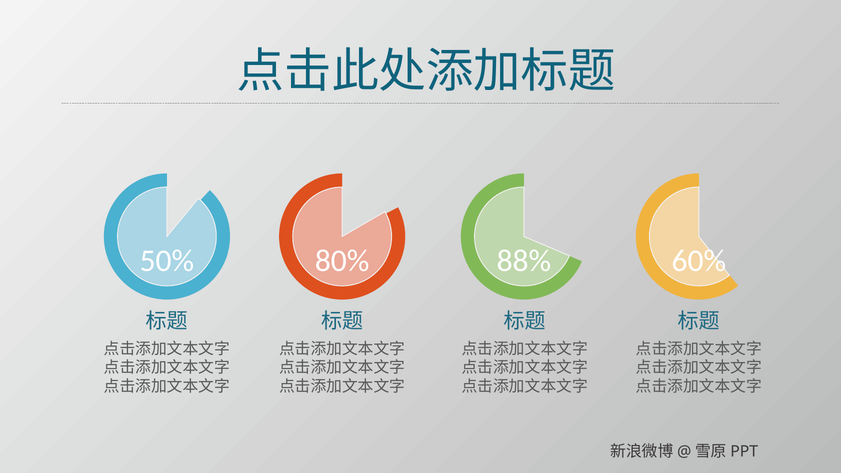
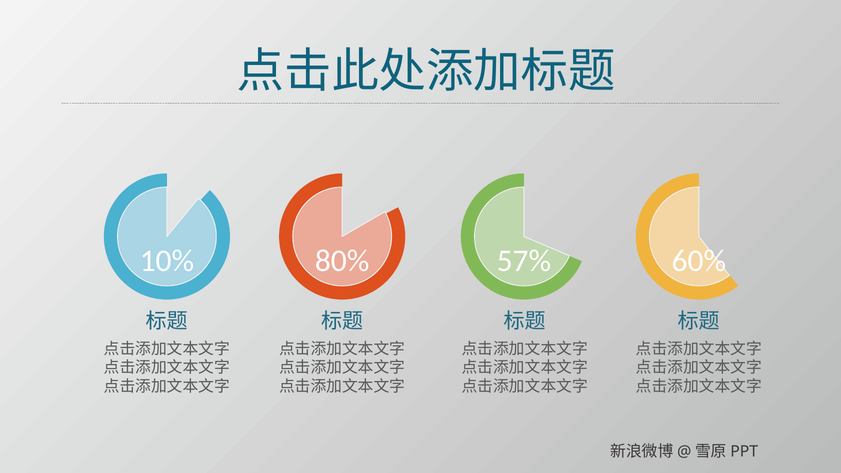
50%: 50% -> 10%
88%: 88% -> 57%
